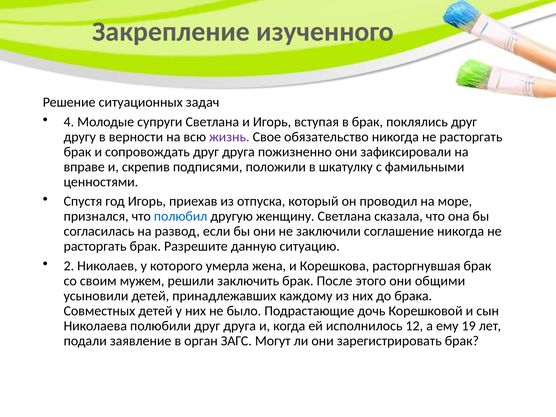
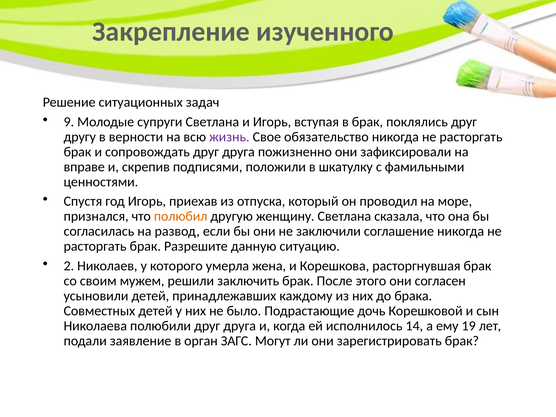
4: 4 -> 9
полюбил colour: blue -> orange
общими: общими -> согласен
12: 12 -> 14
